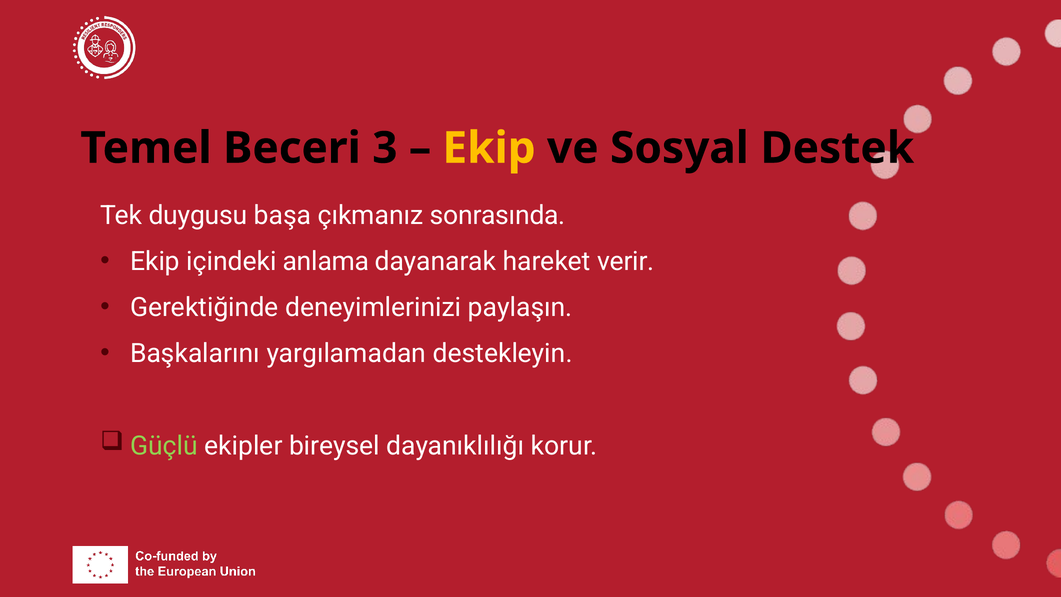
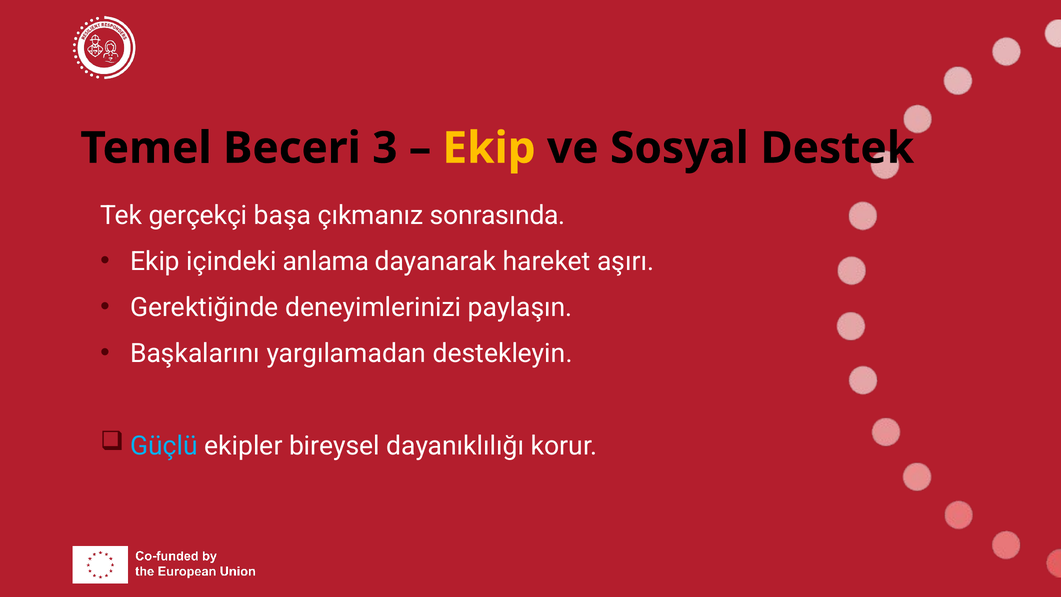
duygusu: duygusu -> gerçekçi
verir: verir -> aşırı
Güçlü colour: light green -> light blue
